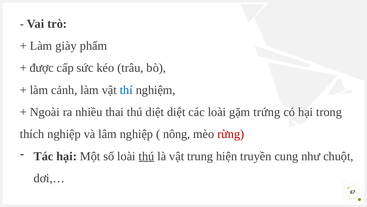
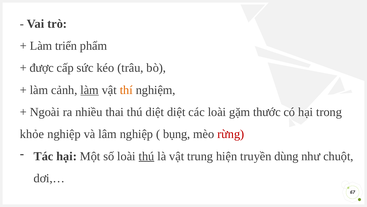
giày: giày -> triển
làm at (90, 90) underline: none -> present
thí colour: blue -> orange
trứng: trứng -> thước
thích: thích -> khỏe
nông: nông -> bụng
cung: cung -> dùng
